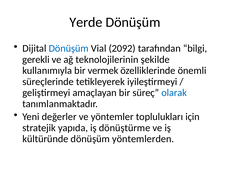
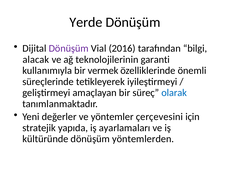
Dönüşüm at (69, 48) colour: blue -> purple
2092: 2092 -> 2016
gerekli: gerekli -> alacak
şekilde: şekilde -> garanti
toplulukları: toplulukları -> çerçevesini
dönüştürme: dönüştürme -> ayarlamaları
